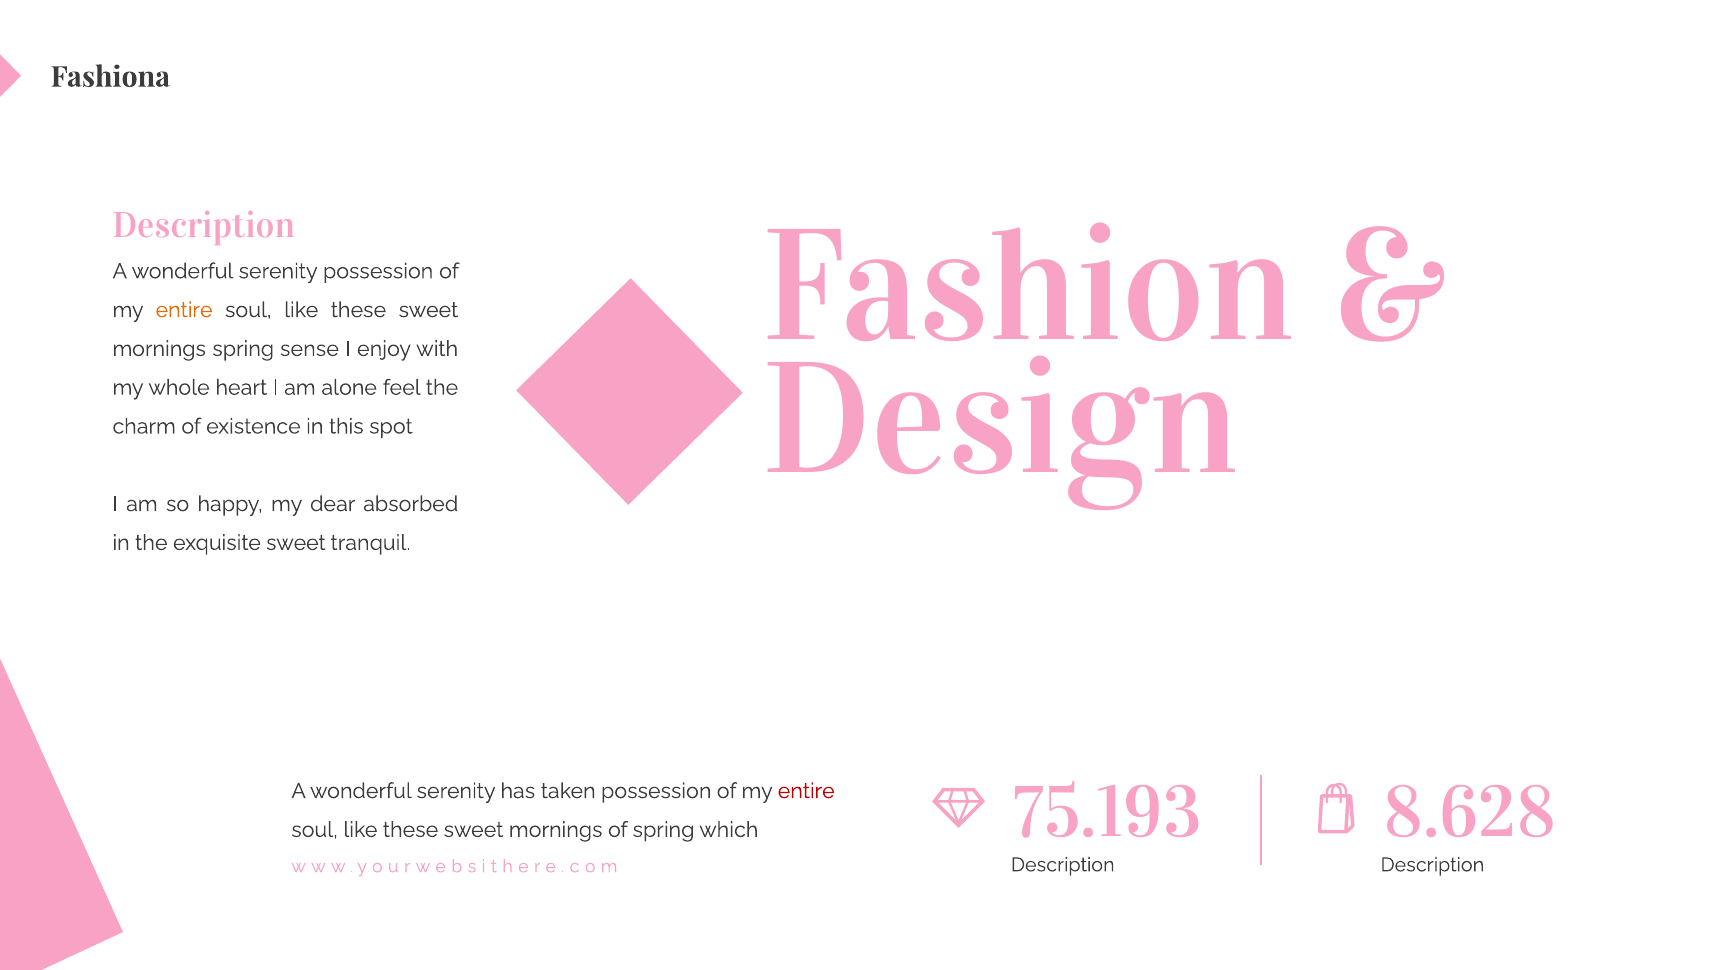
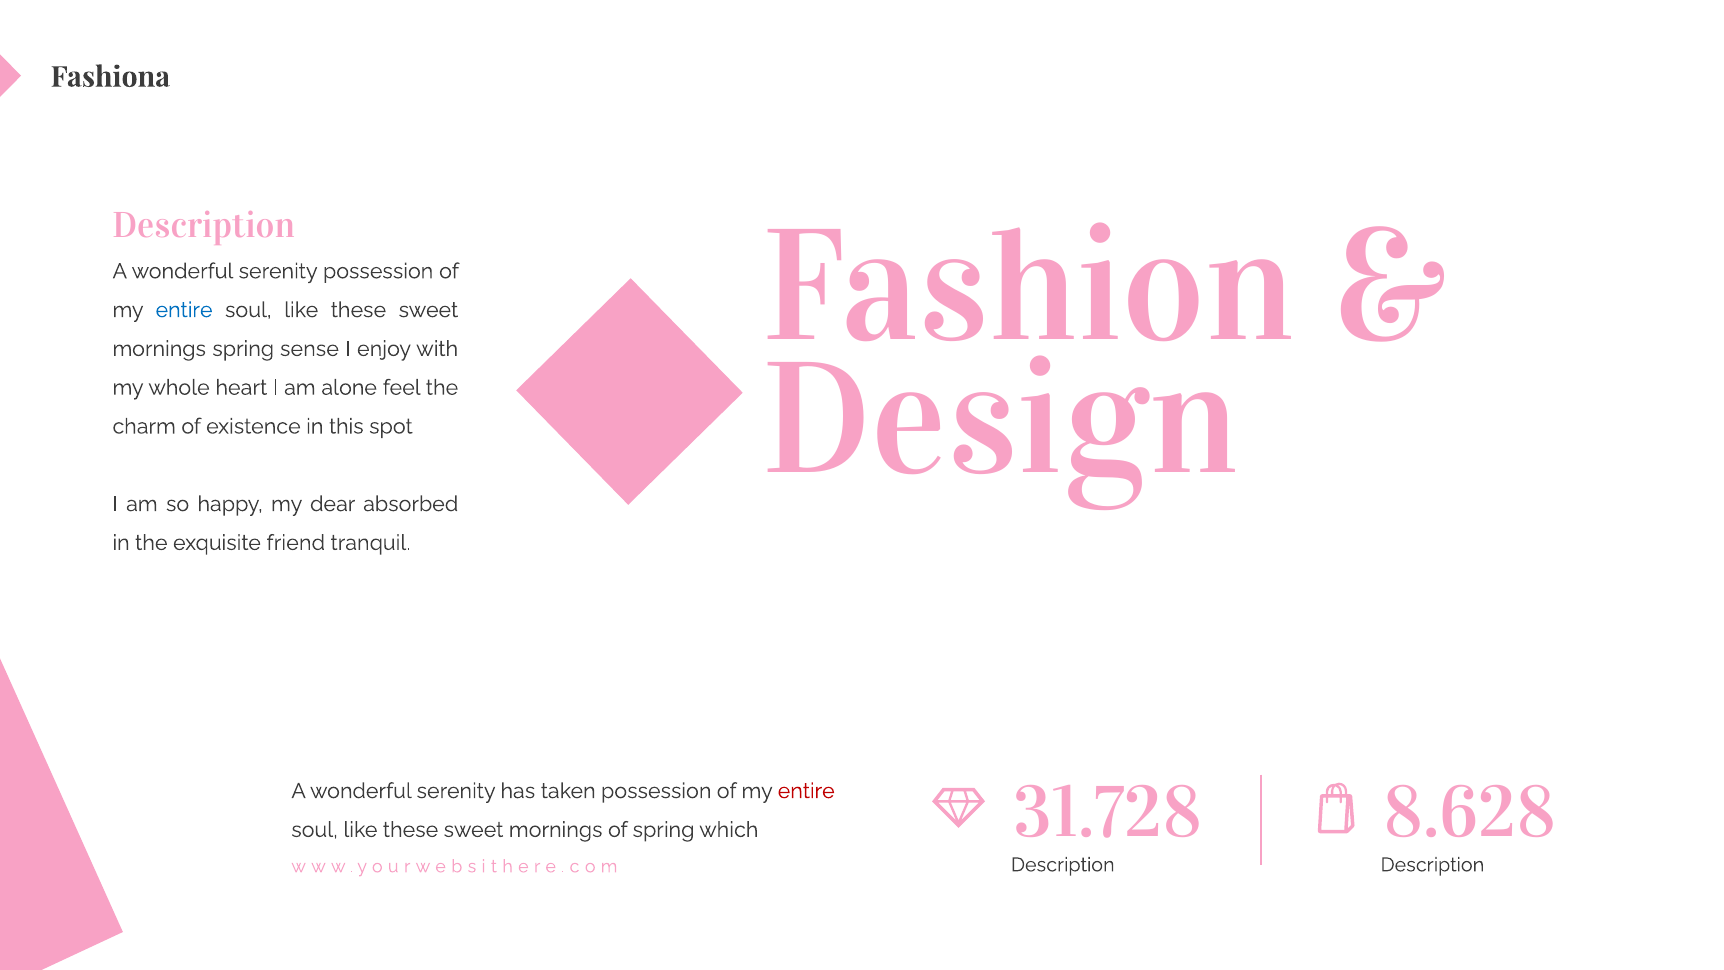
entire at (184, 310) colour: orange -> blue
exquisite sweet: sweet -> friend
75.193: 75.193 -> 31.728
